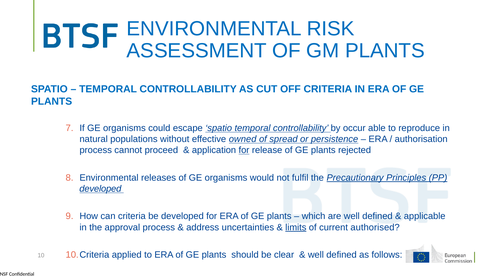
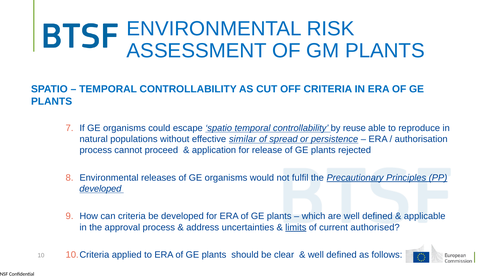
occur: occur -> reuse
owned: owned -> similar
for at (244, 150) underline: present -> none
